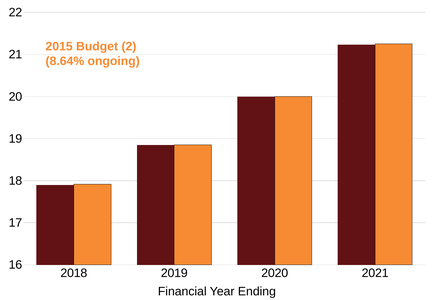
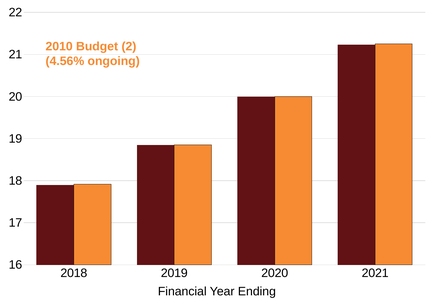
2015: 2015 -> 2010
8.64%: 8.64% -> 4.56%
